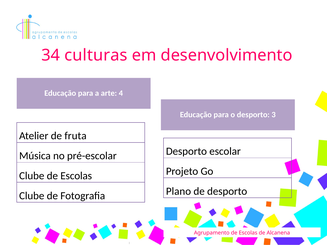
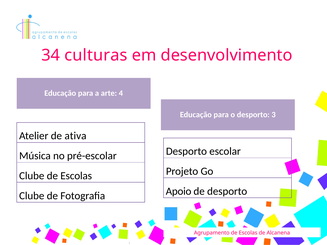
fruta: fruta -> ativa
Plano: Plano -> Apoio
